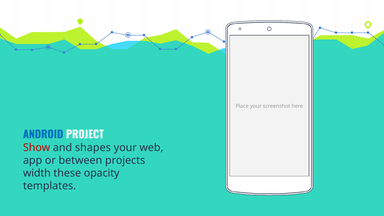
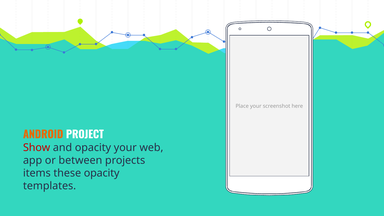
ANDROID colour: blue -> orange
and shapes: shapes -> opacity
width: width -> items
